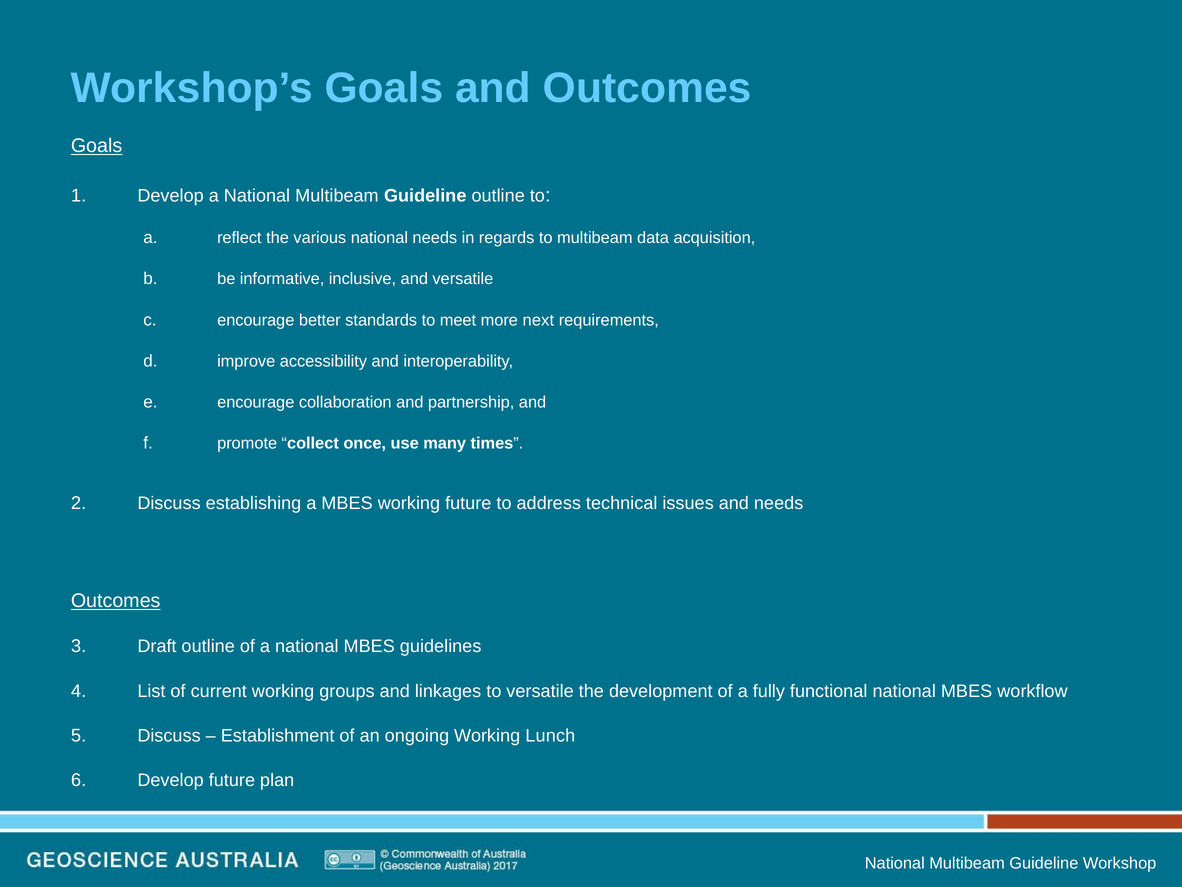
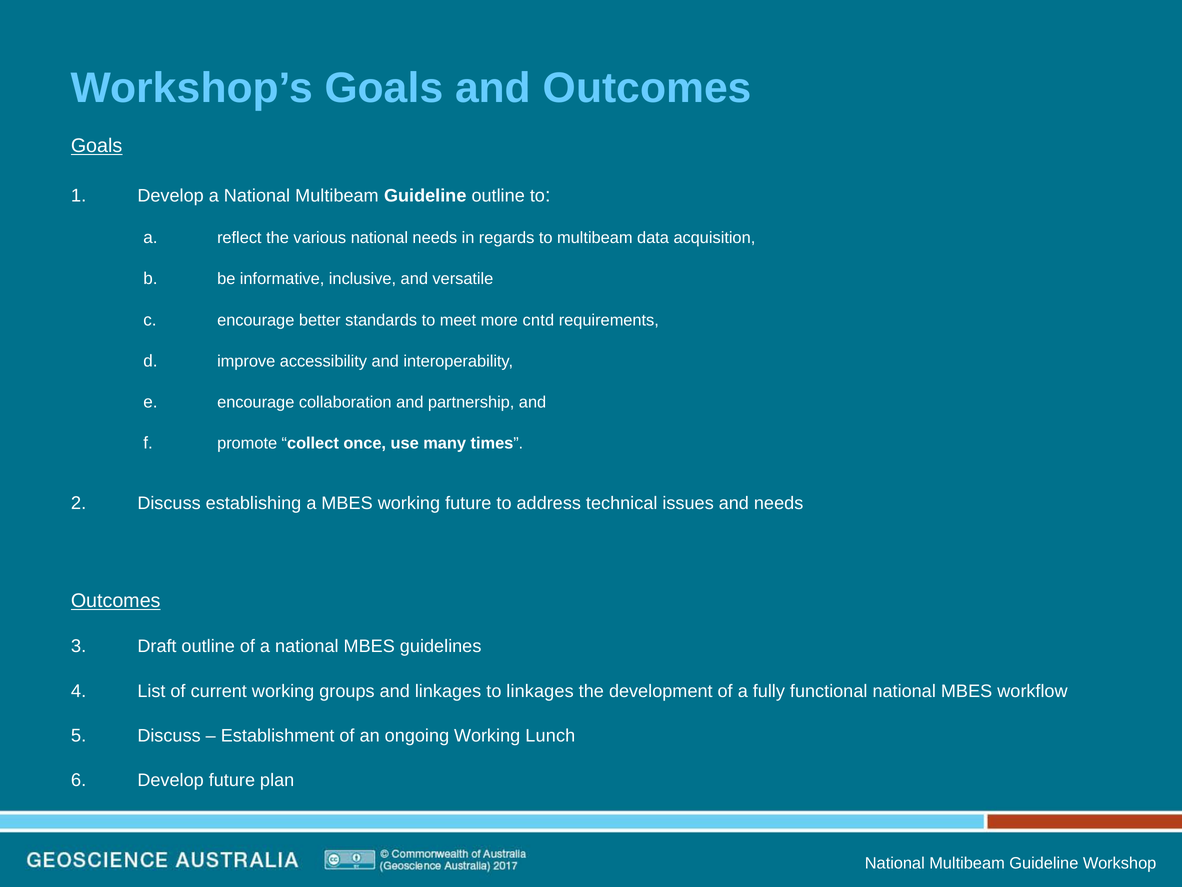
next: next -> cntd
to versatile: versatile -> linkages
